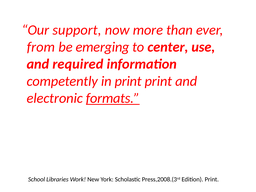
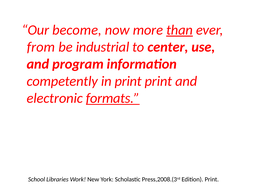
support: support -> become
than underline: none -> present
emerging: emerging -> industrial
required: required -> program
